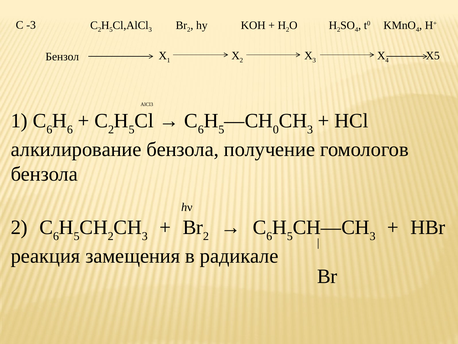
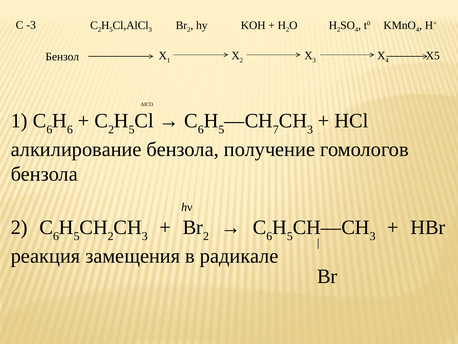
0: 0 -> 7
